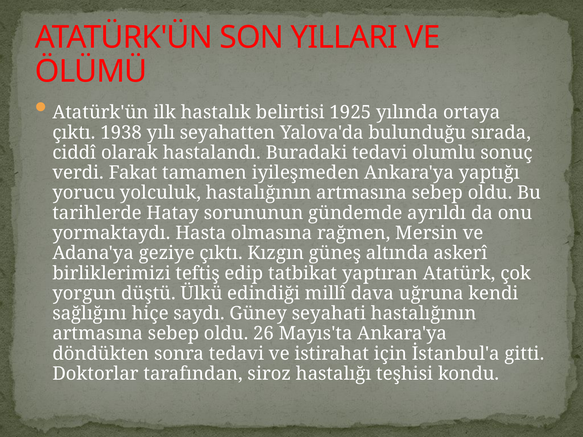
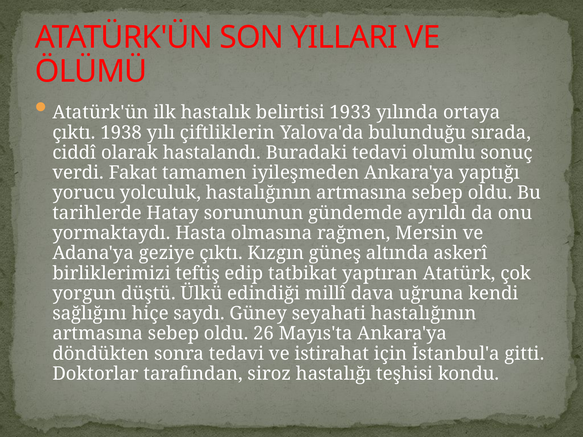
1925: 1925 -> 1933
seyahatten: seyahatten -> çiftliklerin
